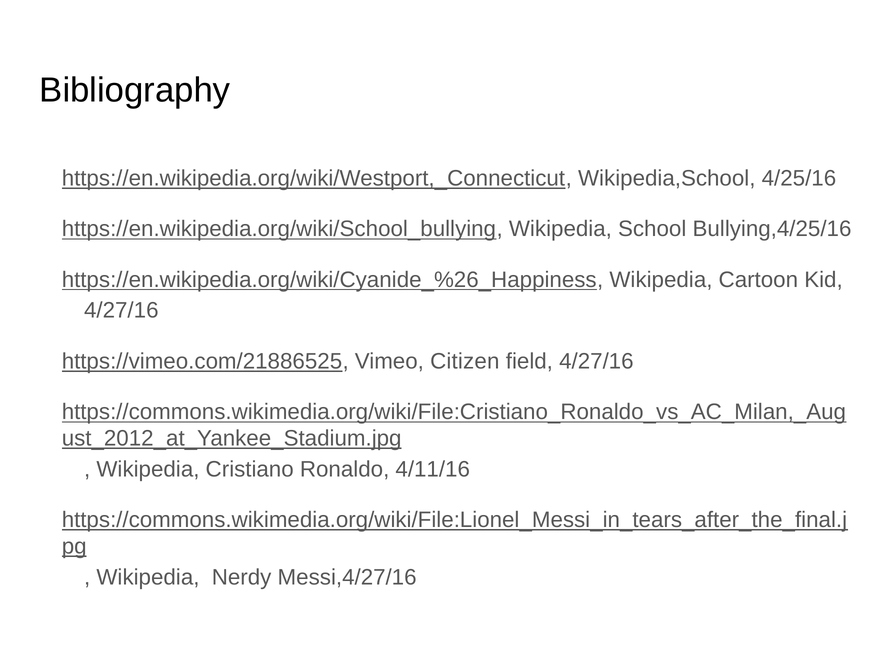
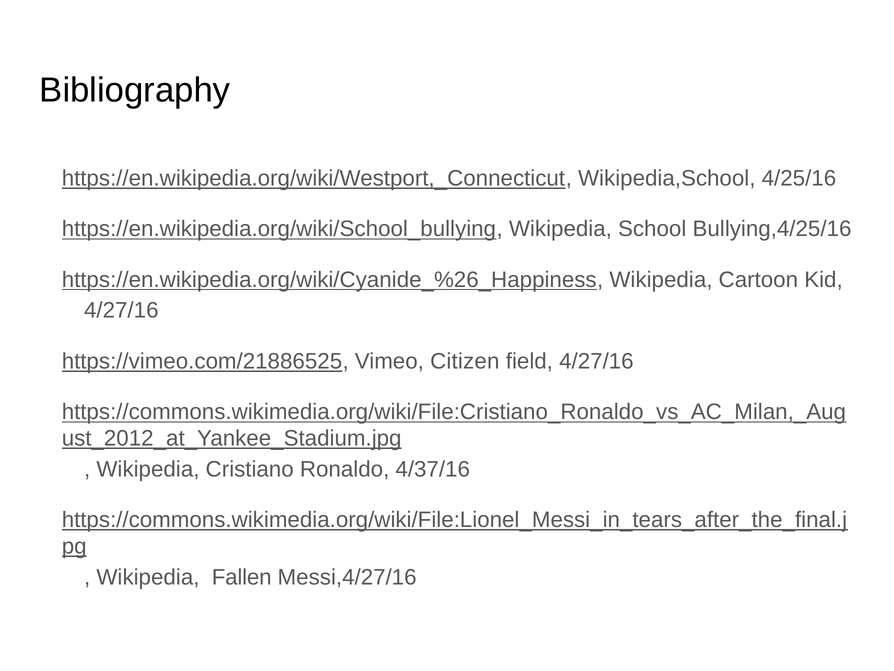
4/11/16: 4/11/16 -> 4/37/16
Nerdy: Nerdy -> Fallen
